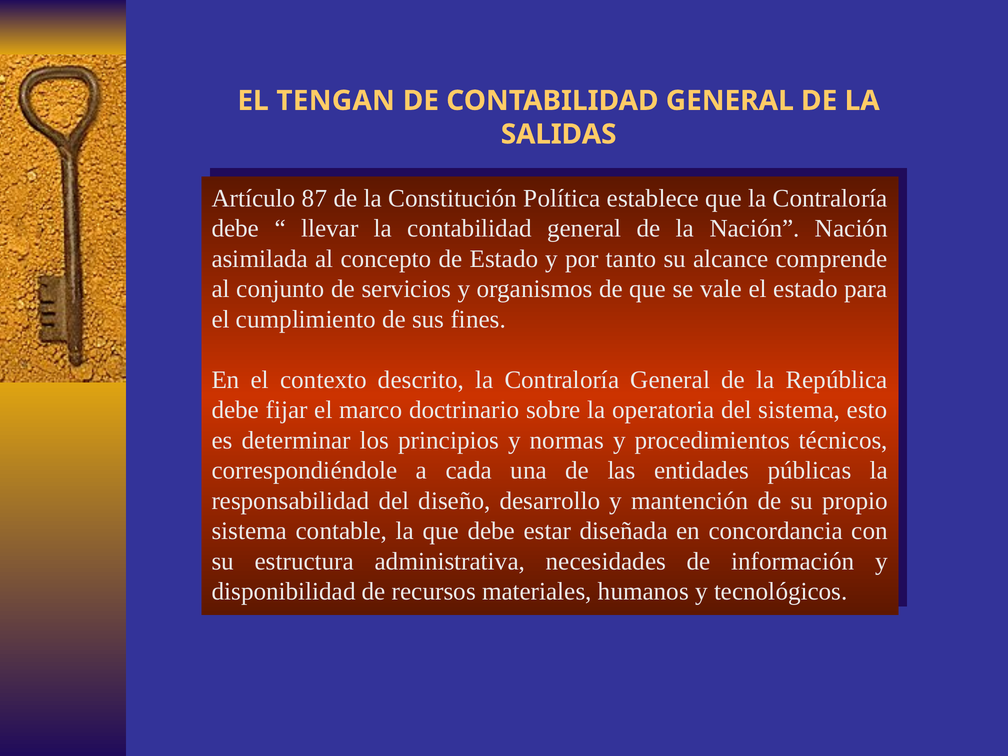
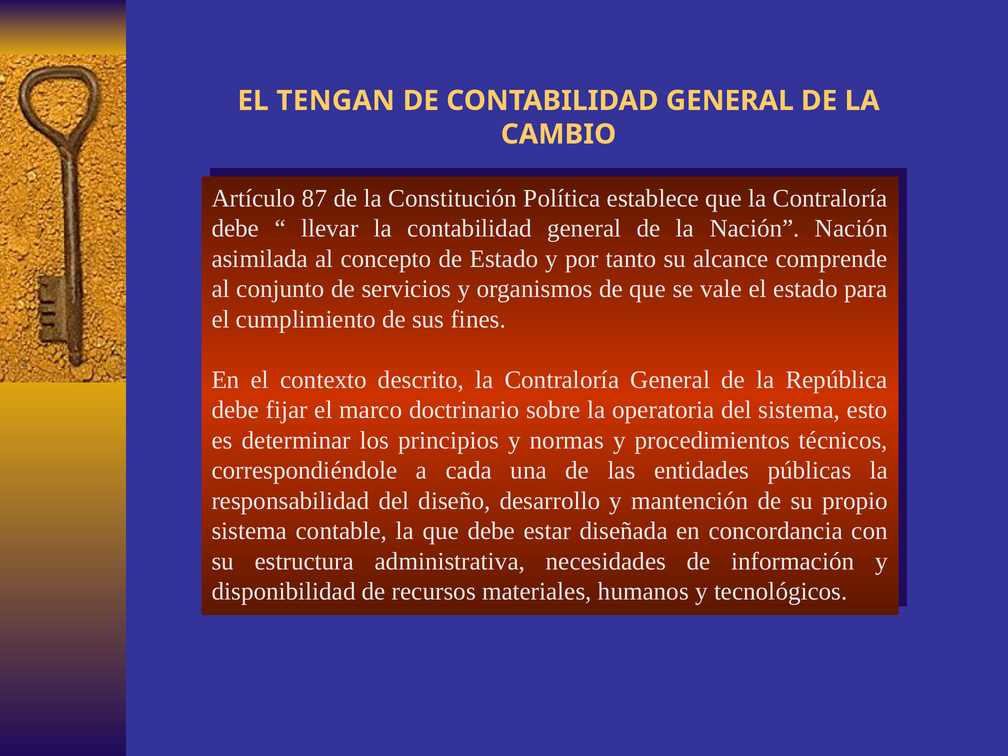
SALIDAS: SALIDAS -> CAMBIO
